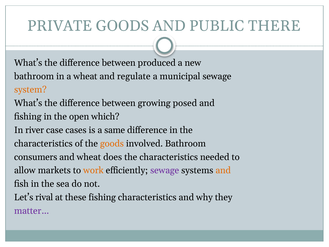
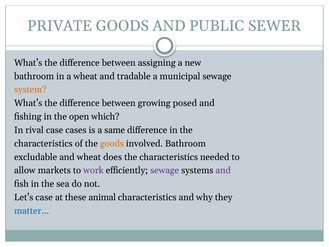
THERE: THERE -> SEWER
produced: produced -> assigning
regulate: regulate -> tradable
river: river -> rival
consumers: consumers -> excludable
work colour: orange -> purple
and at (223, 170) colour: orange -> purple
Let’s rival: rival -> case
these fishing: fishing -> animal
matter… colour: purple -> blue
